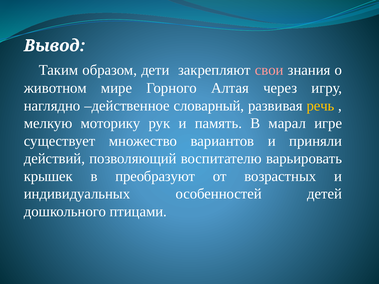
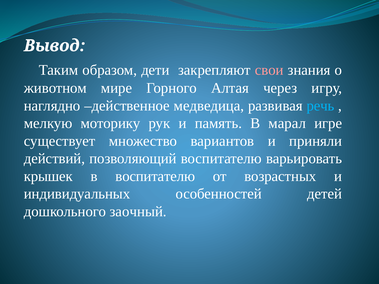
словарный: словарный -> медведица
речь colour: yellow -> light blue
в преобразуют: преобразуют -> воспитателю
птицами: птицами -> заочный
